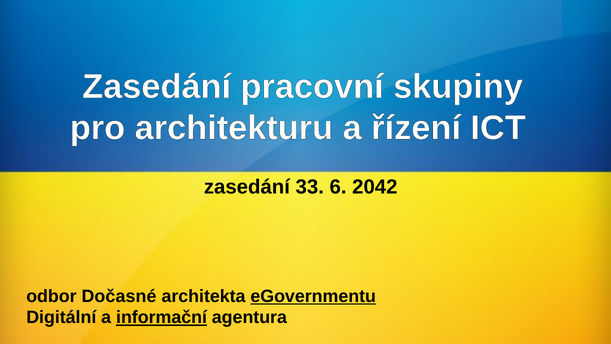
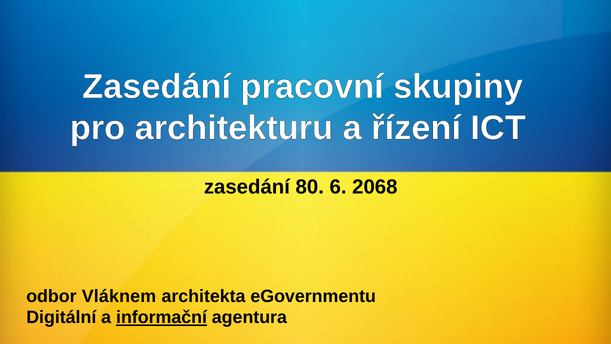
33: 33 -> 80
2042: 2042 -> 2068
Dočasné: Dočasné -> Vláknem
eGovernmentu underline: present -> none
